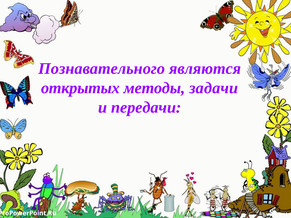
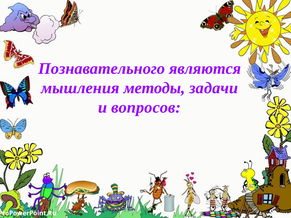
открытых: открытых -> мышления
передачи: передачи -> вопросов
